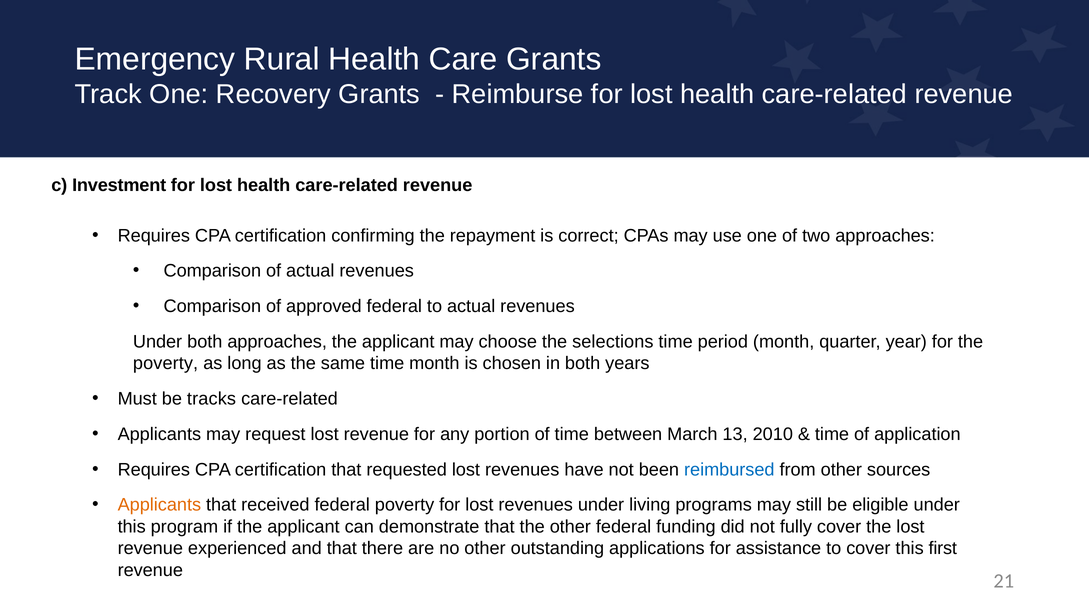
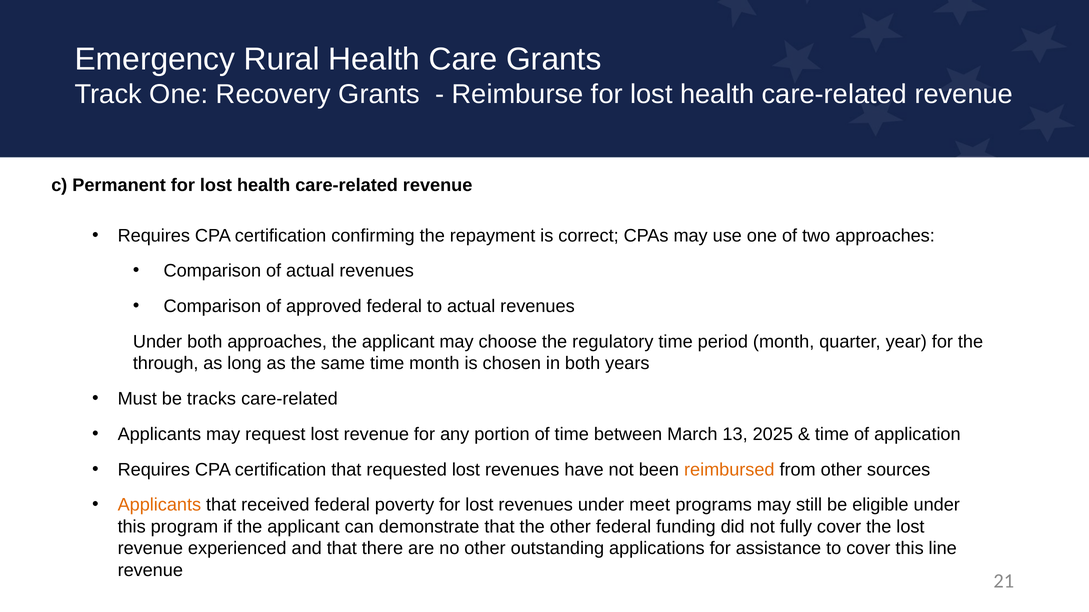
Investment: Investment -> Permanent
selections: selections -> regulatory
poverty at (166, 364): poverty -> through
2010: 2010 -> 2025
reimbursed colour: blue -> orange
living: living -> meet
first: first -> line
